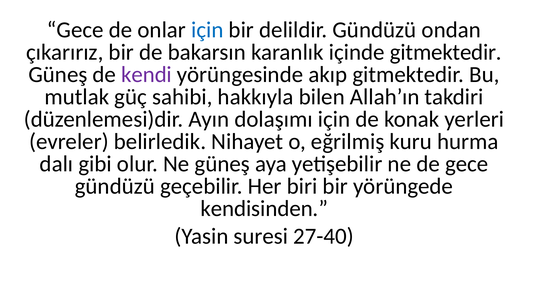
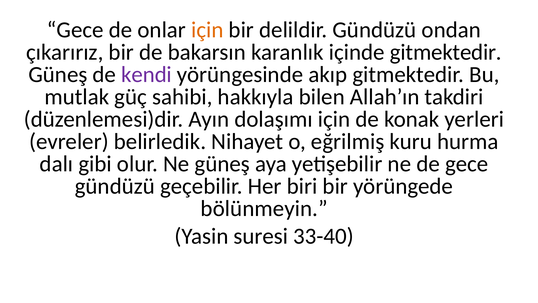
için at (207, 30) colour: blue -> orange
kendisinden: kendisinden -> bölünmeyin
27-40: 27-40 -> 33-40
